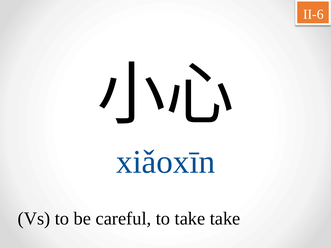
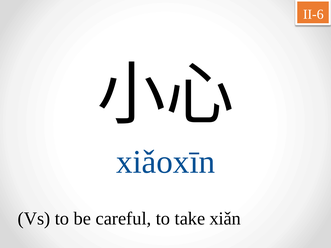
take take: take -> xiǎn
